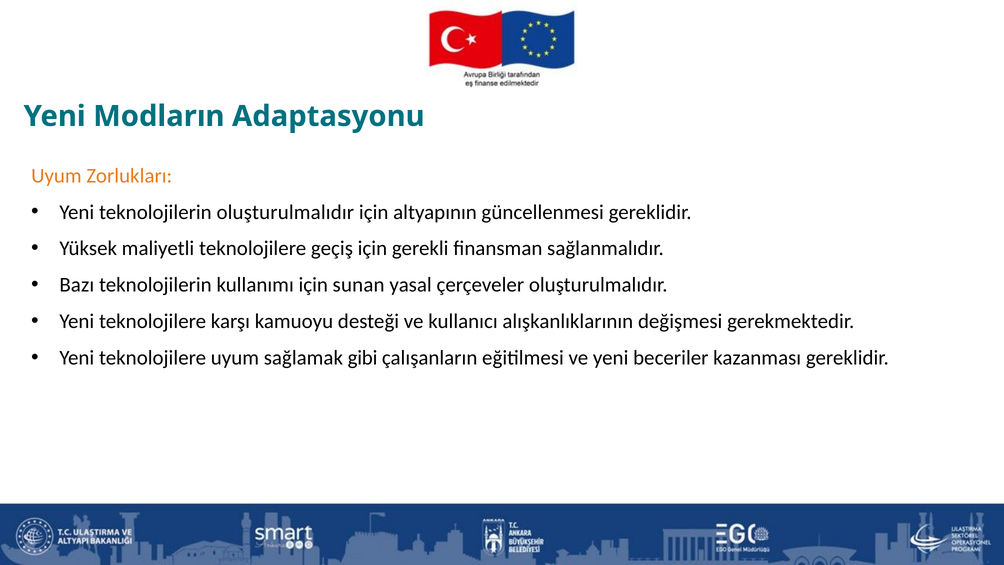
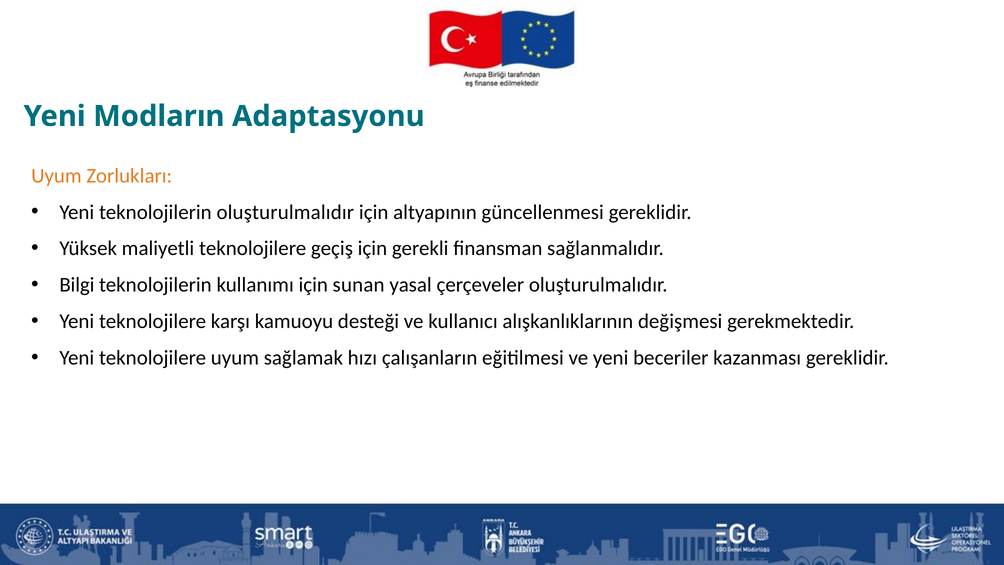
Bazı: Bazı -> Bilgi
gibi: gibi -> hızı
